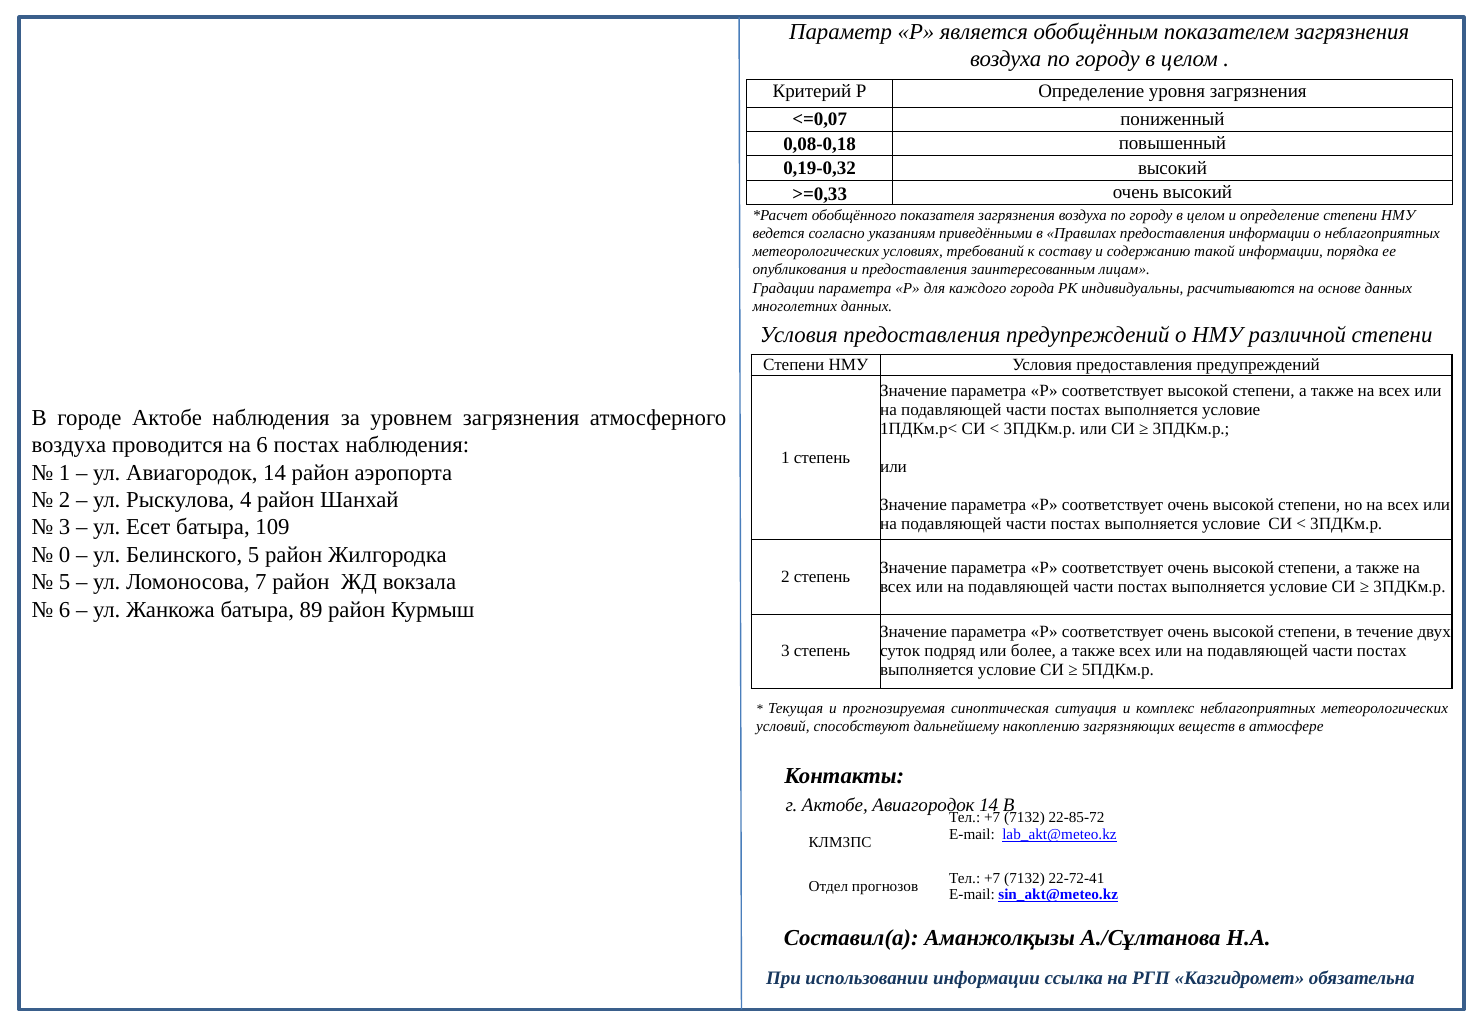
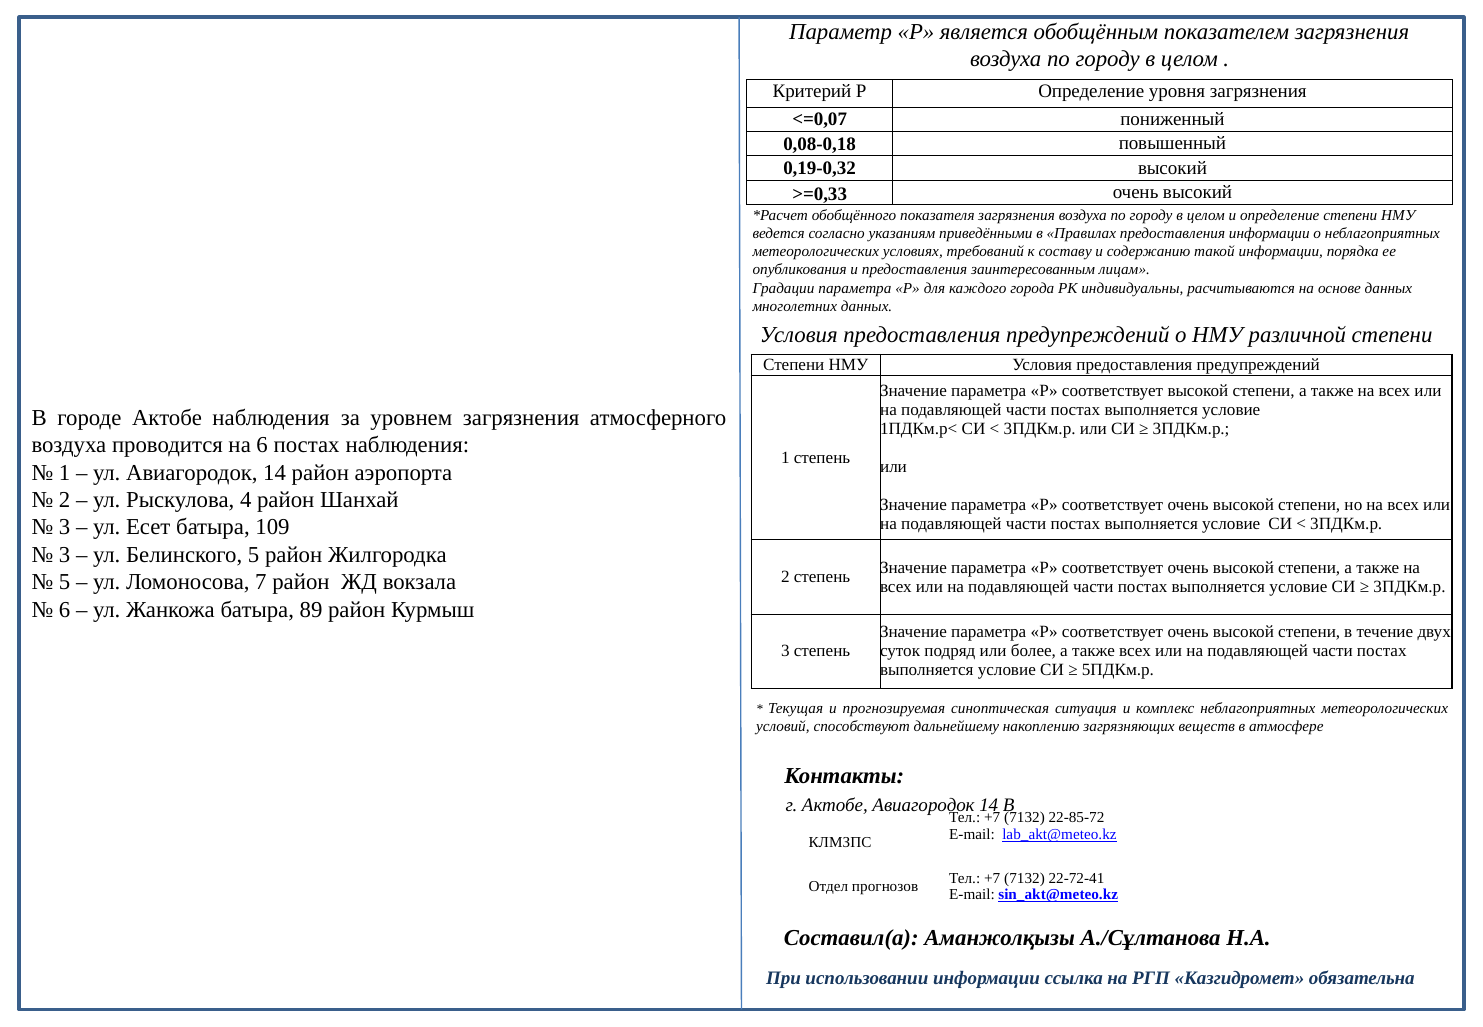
0 at (65, 555): 0 -> 3
